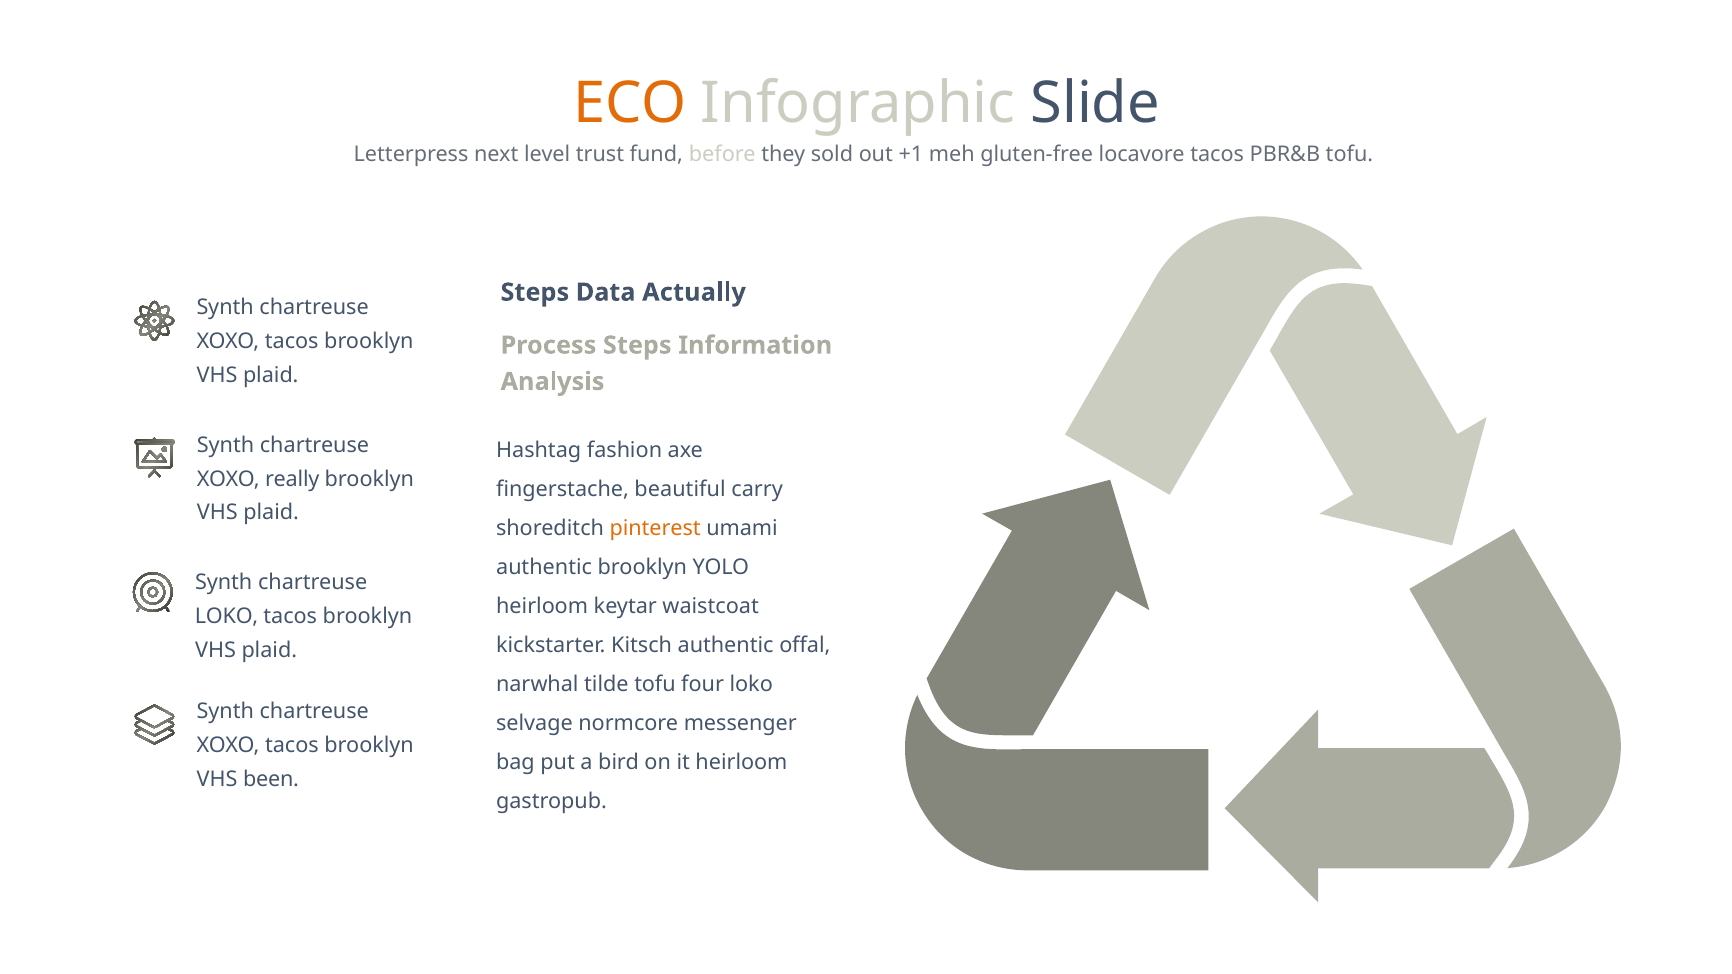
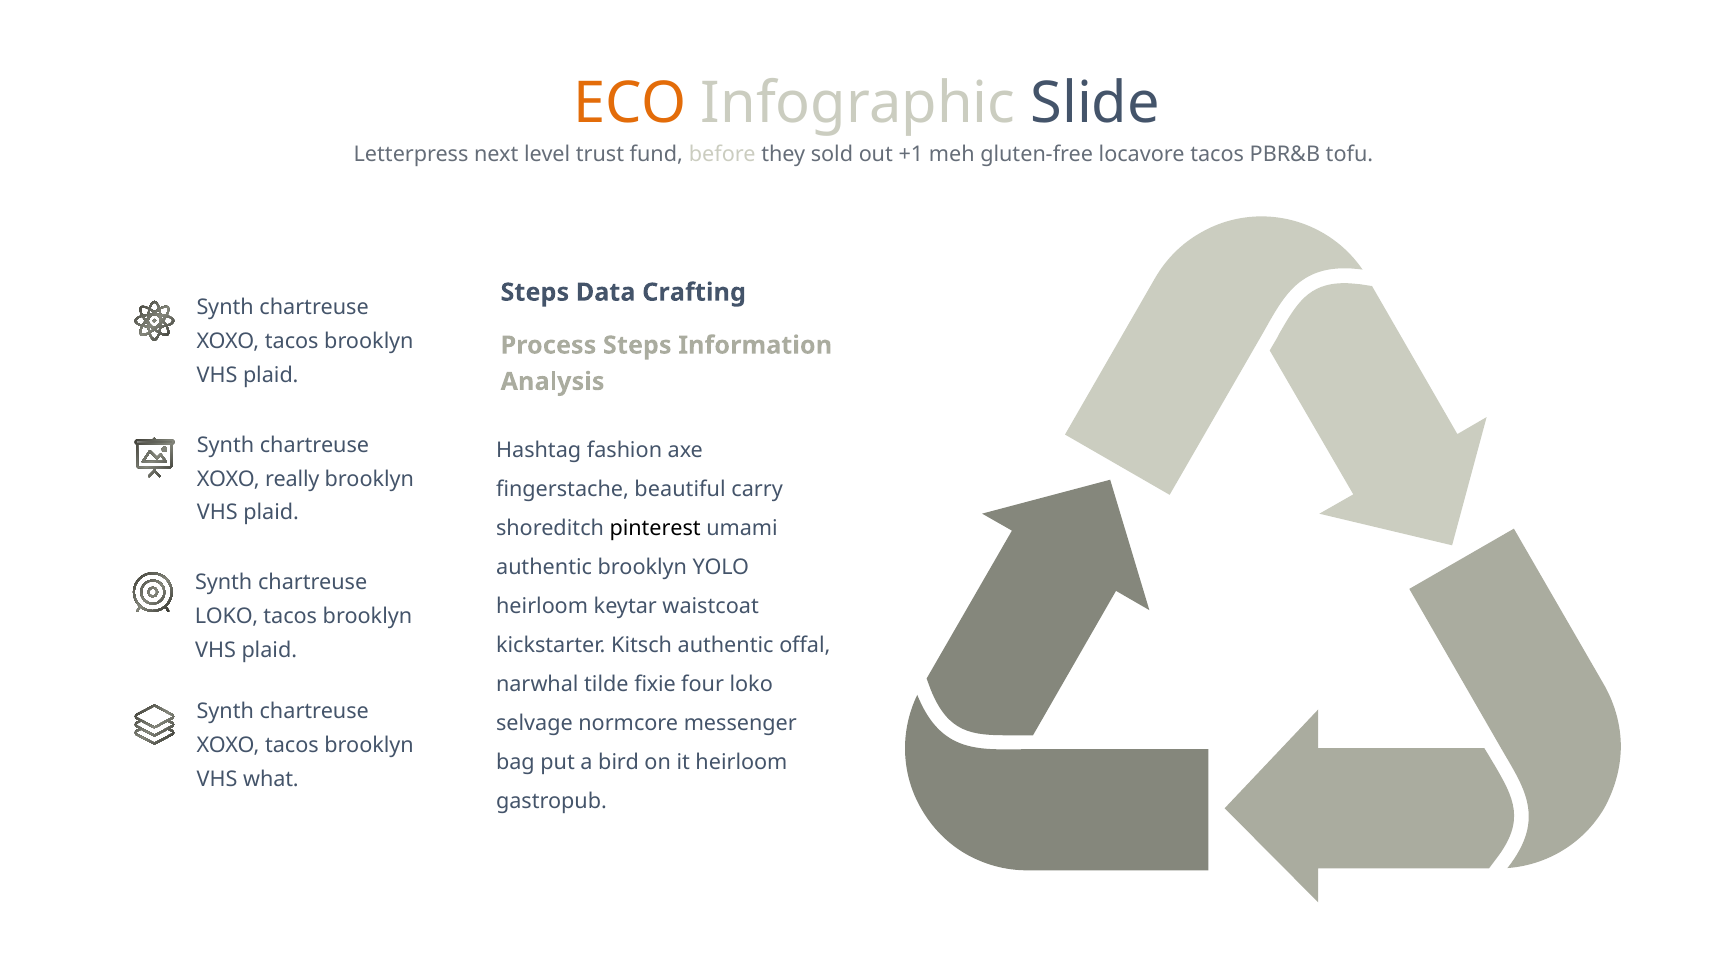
Actually: Actually -> Crafting
pinterest colour: orange -> black
tilde tofu: tofu -> fixie
been: been -> what
